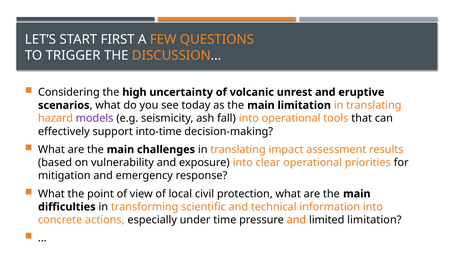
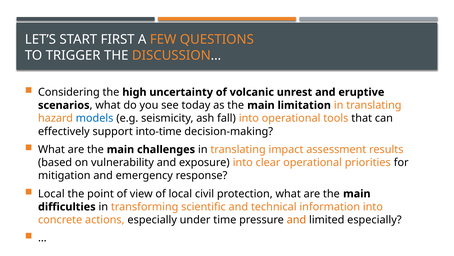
models colour: purple -> blue
What at (51, 193): What -> Local
limited limitation: limitation -> especially
